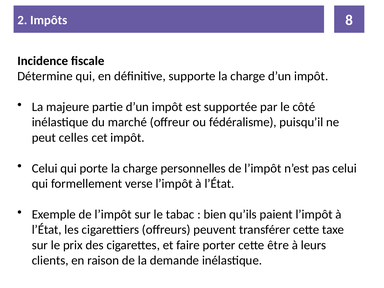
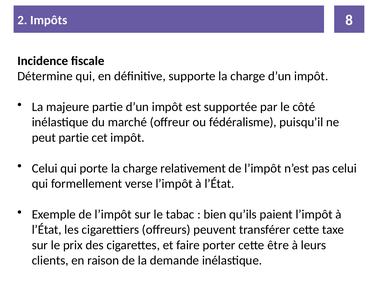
peut celles: celles -> partie
personnelles: personnelles -> relativement
